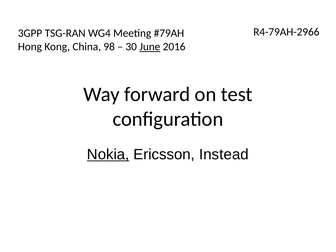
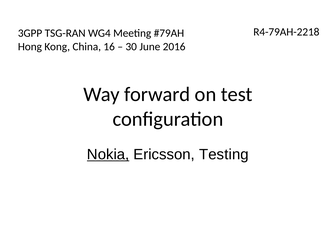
R4-79AH-2966: R4-79AH-2966 -> R4-79AH-2218
98: 98 -> 16
June underline: present -> none
Instead: Instead -> Testing
